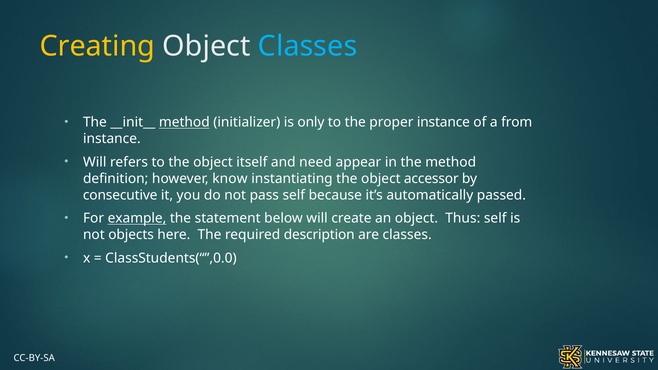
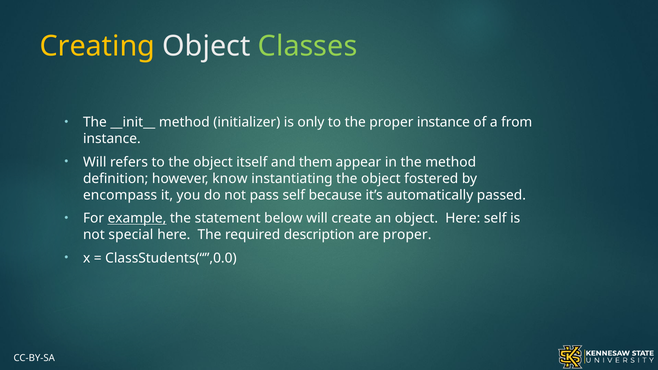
Classes at (308, 46) colour: light blue -> light green
method at (184, 122) underline: present -> none
need: need -> them
accessor: accessor -> fostered
consecutive: consecutive -> encompass
object Thus: Thus -> Here
objects: objects -> special
are classes: classes -> proper
